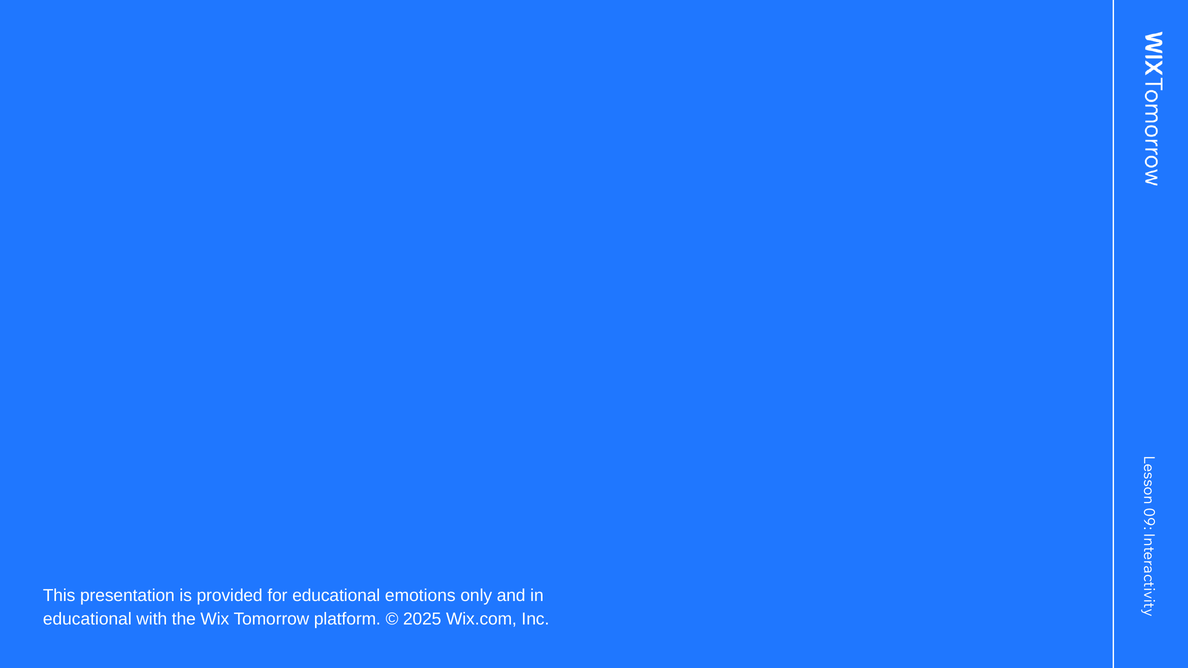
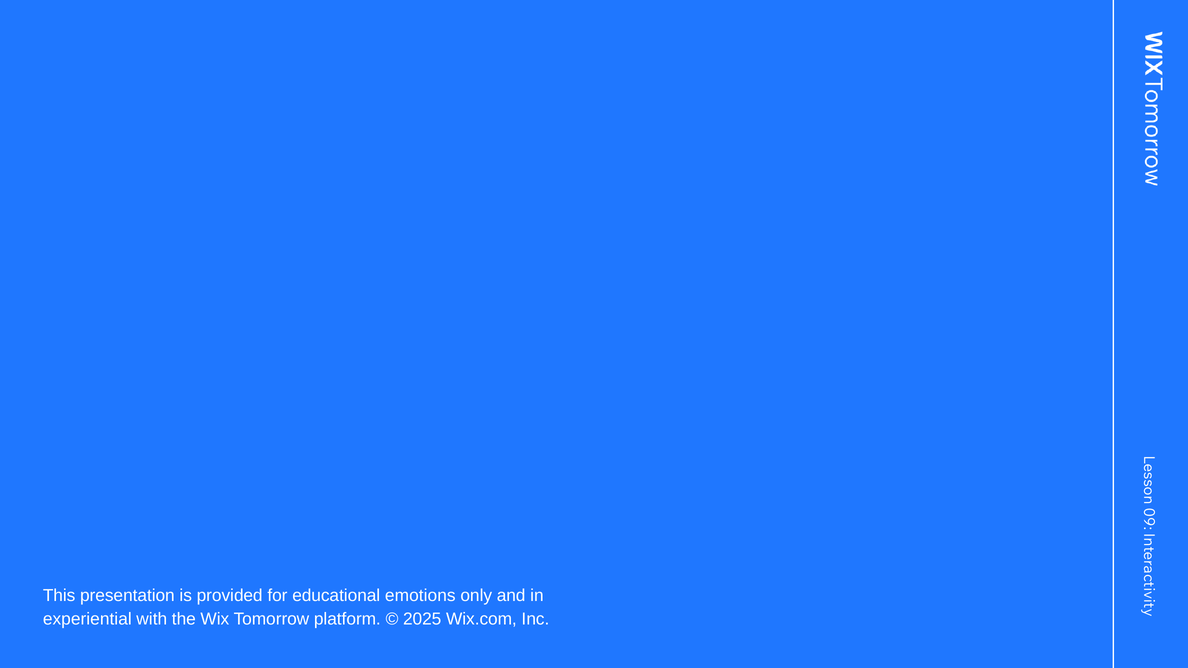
educational at (87, 619): educational -> experiential
